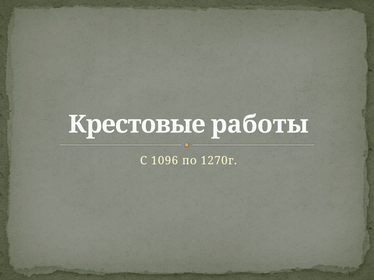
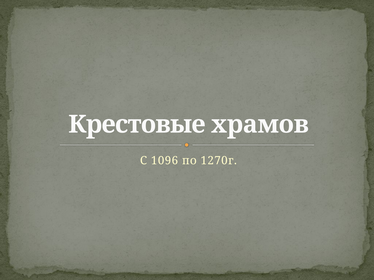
работы: работы -> храмов
